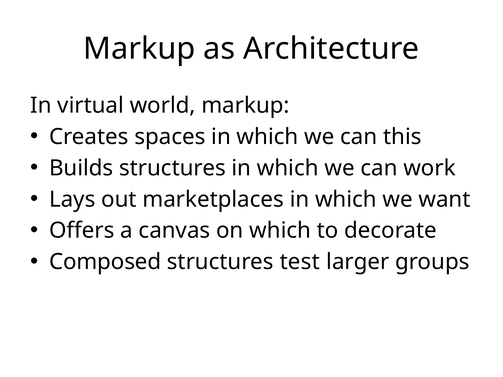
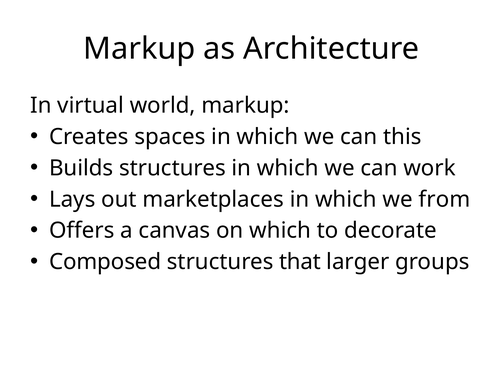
want: want -> from
test: test -> that
